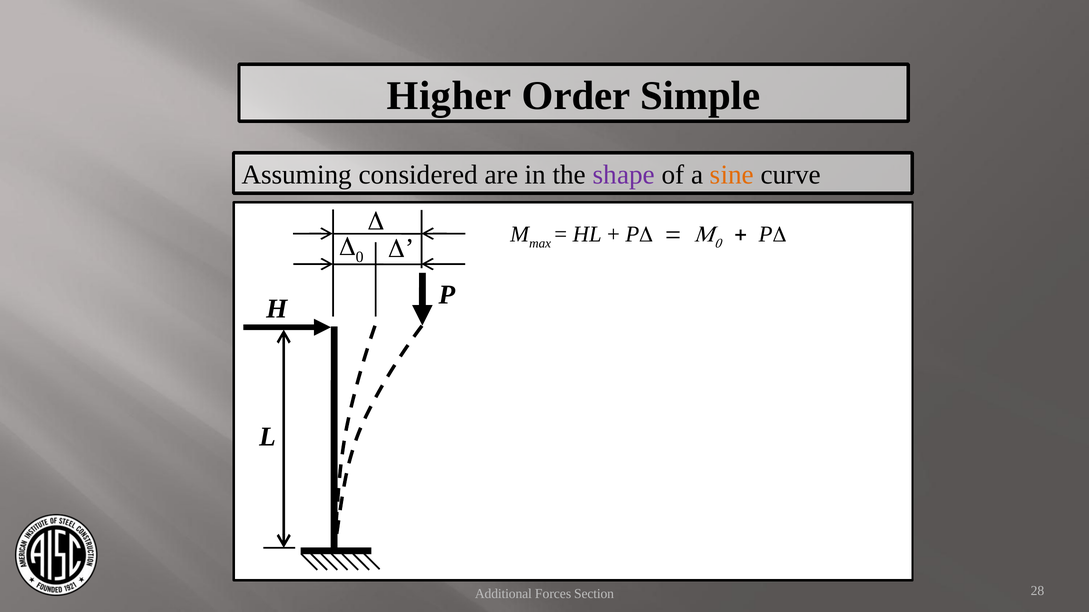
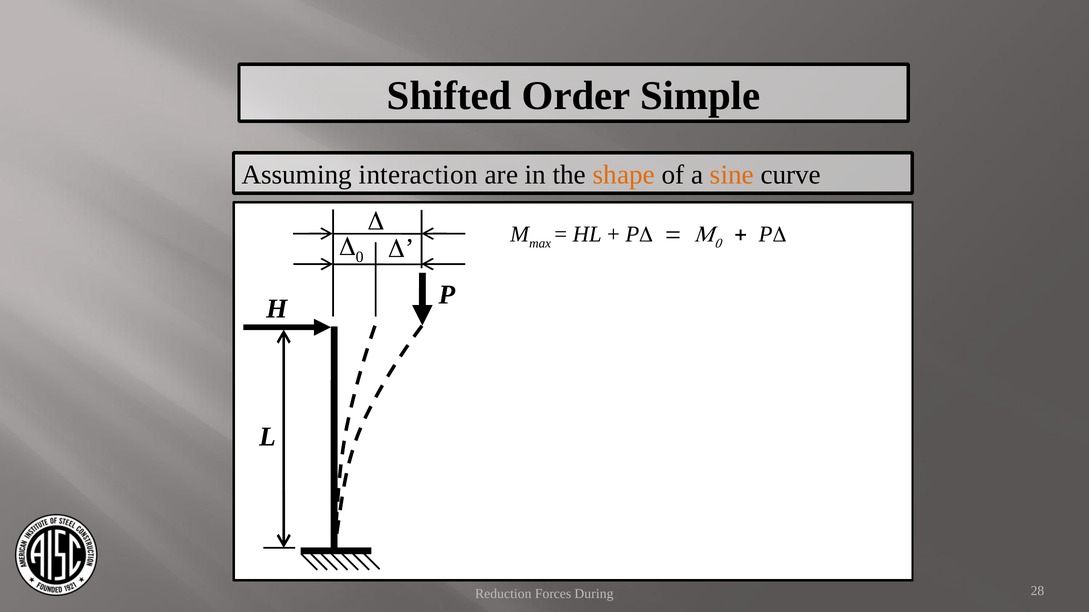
Higher: Higher -> Shifted
considered: considered -> interaction
shape colour: purple -> orange
Additional: Additional -> Reduction
Section: Section -> During
